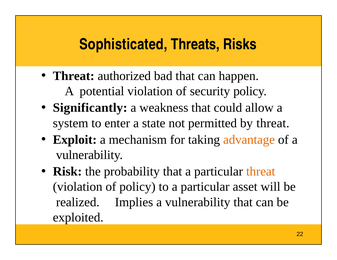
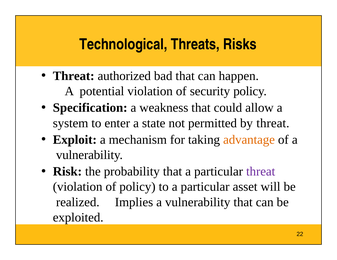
Sophisticated: Sophisticated -> Technological
Significantly: Significantly -> Specification
threat at (261, 172) colour: orange -> purple
